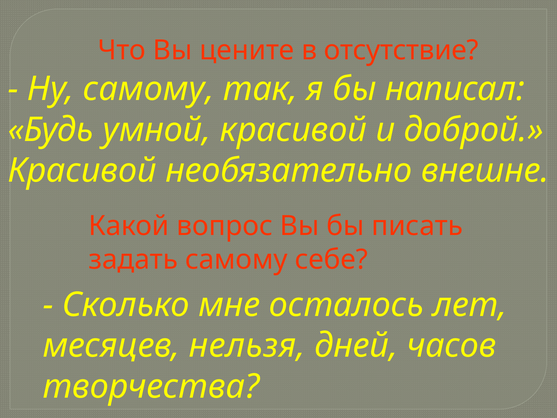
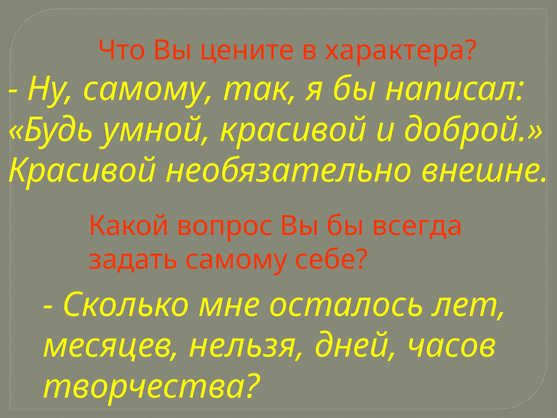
отсутствие: отсутствие -> характера
писать: писать -> всегда
